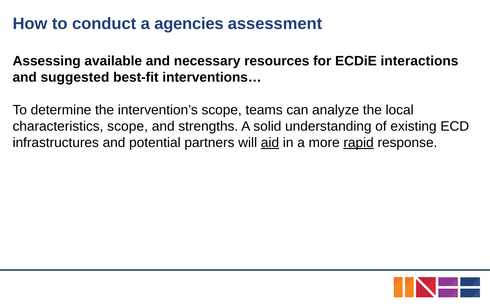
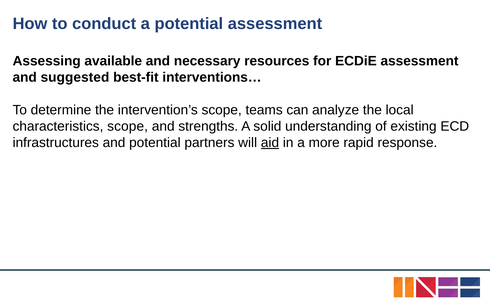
a agencies: agencies -> potential
ECDiE interactions: interactions -> assessment
rapid underline: present -> none
